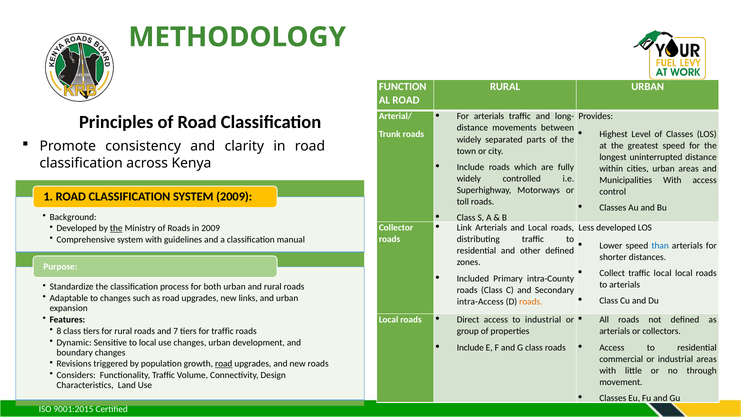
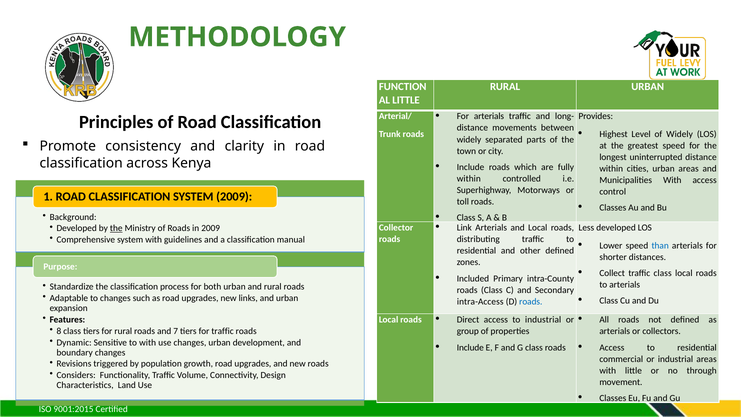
ROAD at (406, 100): ROAD -> LITTLE
of Classes: Classes -> Widely
widely at (469, 179): widely -> within
traffic local: local -> class
roads at (531, 301) colour: orange -> blue
to local: local -> with
road at (224, 364) underline: present -> none
